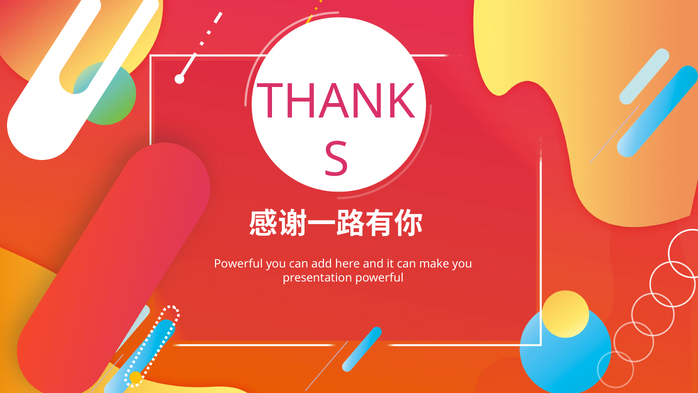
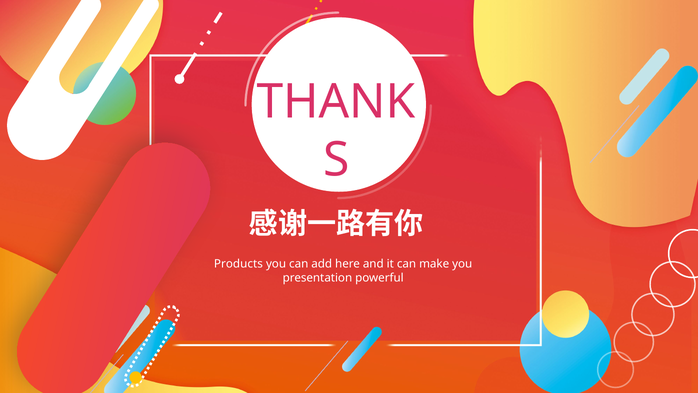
Powerful at (238, 264): Powerful -> Products
